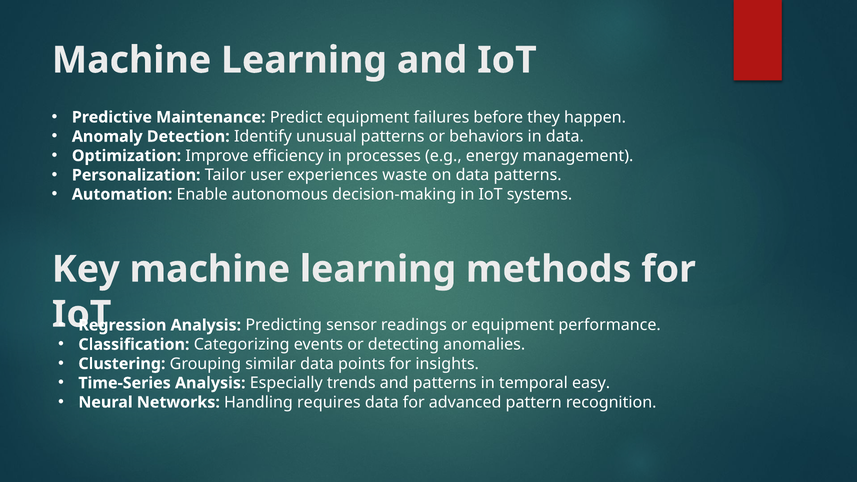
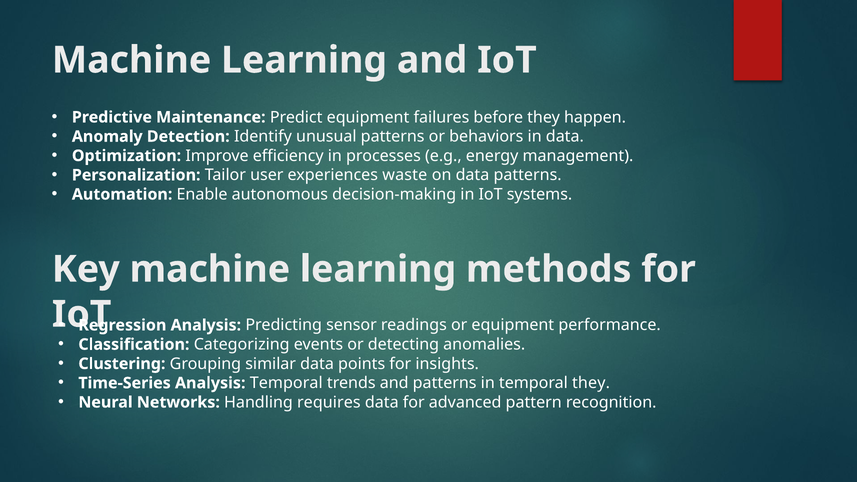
Analysis Especially: Especially -> Temporal
temporal easy: easy -> they
